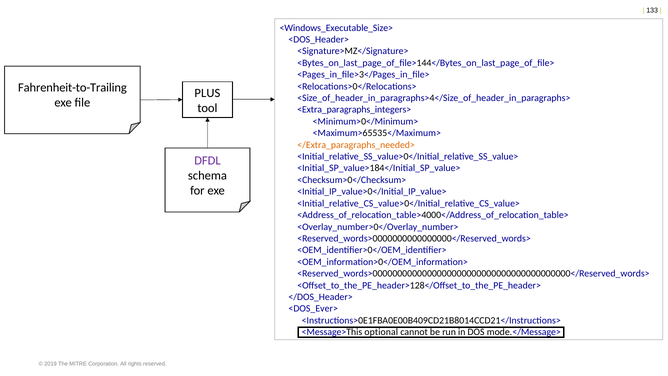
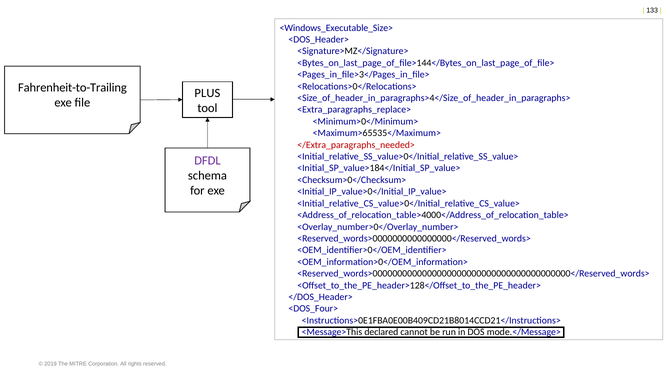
<Extra_paragraphs_integers>: <Extra_paragraphs_integers> -> <Extra_paragraphs_replace>
</Extra_paragraphs_needed> colour: orange -> red
<DOS_Ever>: <DOS_Ever> -> <DOS_Four>
optional: optional -> declared
